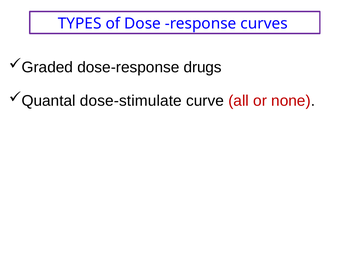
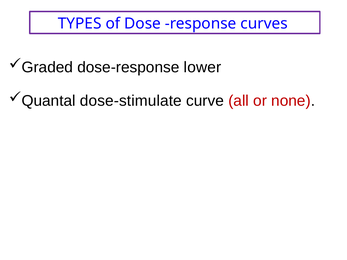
drugs: drugs -> lower
